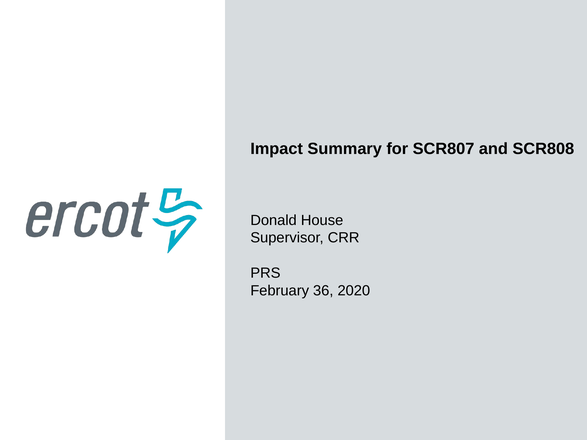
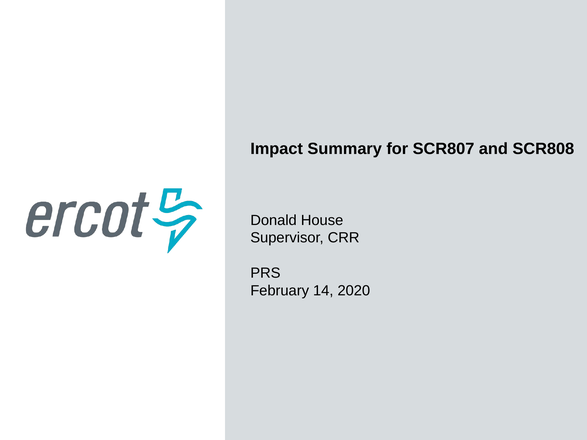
36: 36 -> 14
